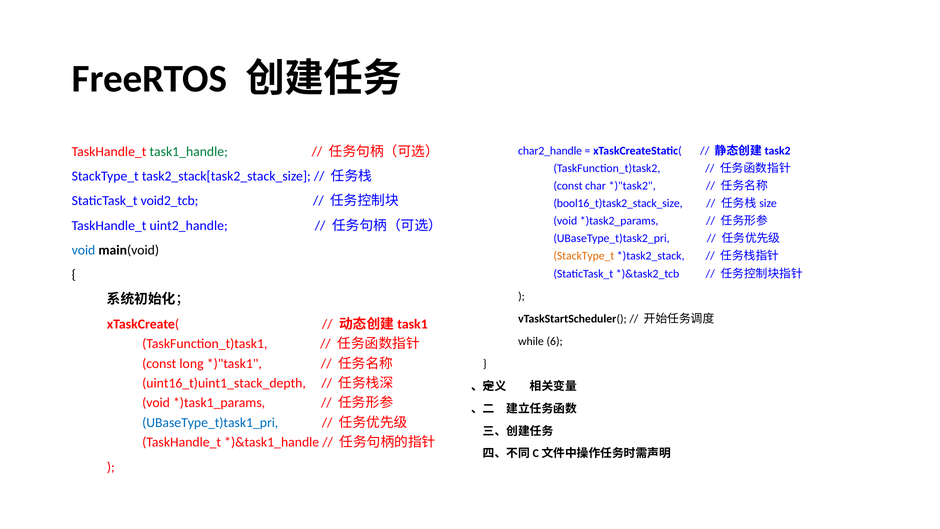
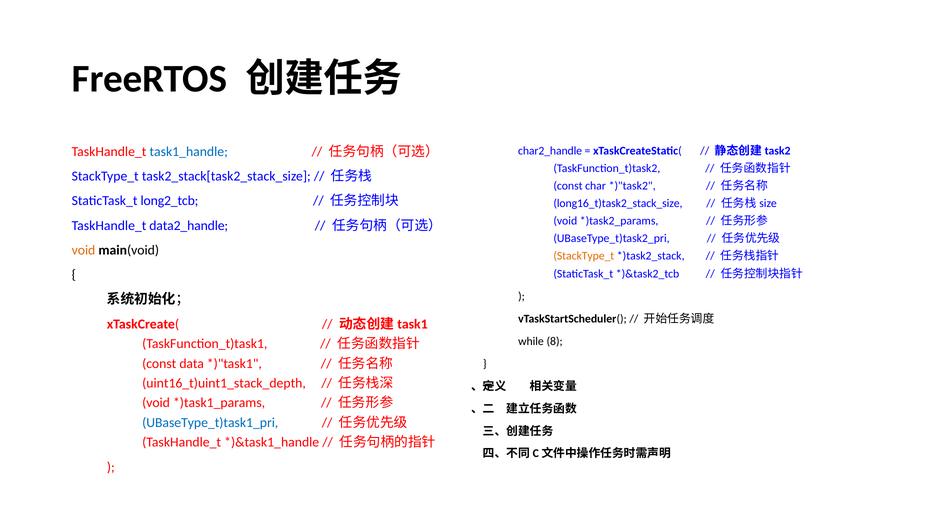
task1_handle colour: green -> blue
void2_tcb: void2_tcb -> long2_tcb
bool16_t)task2_stack_size: bool16_t)task2_stack_size -> long16_t)task2_stack_size
uint2_handle: uint2_handle -> data2_handle
void at (83, 250) colour: blue -> orange
6: 6 -> 8
long: long -> data
